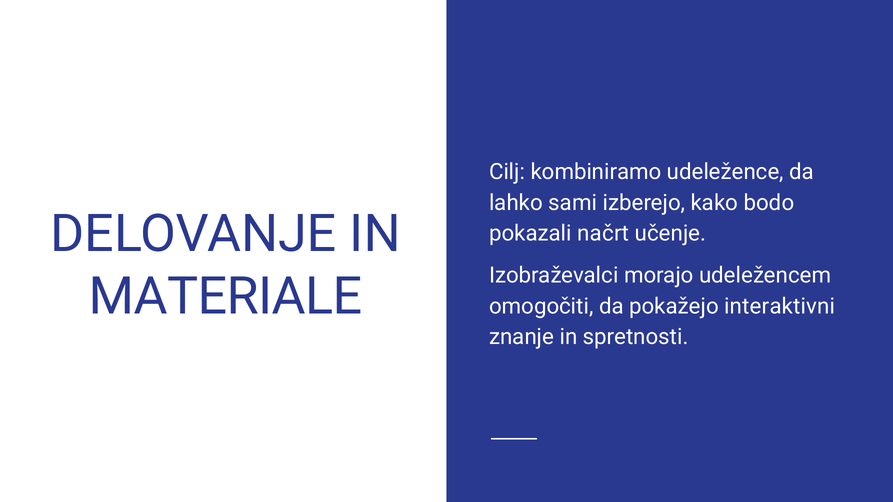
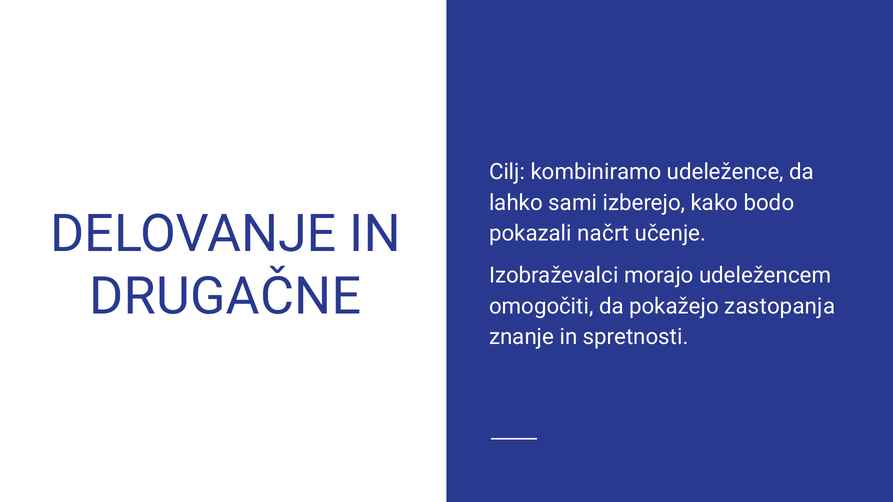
MATERIALE: MATERIALE -> DRUGAČNE
interaktivni: interaktivni -> zastopanja
